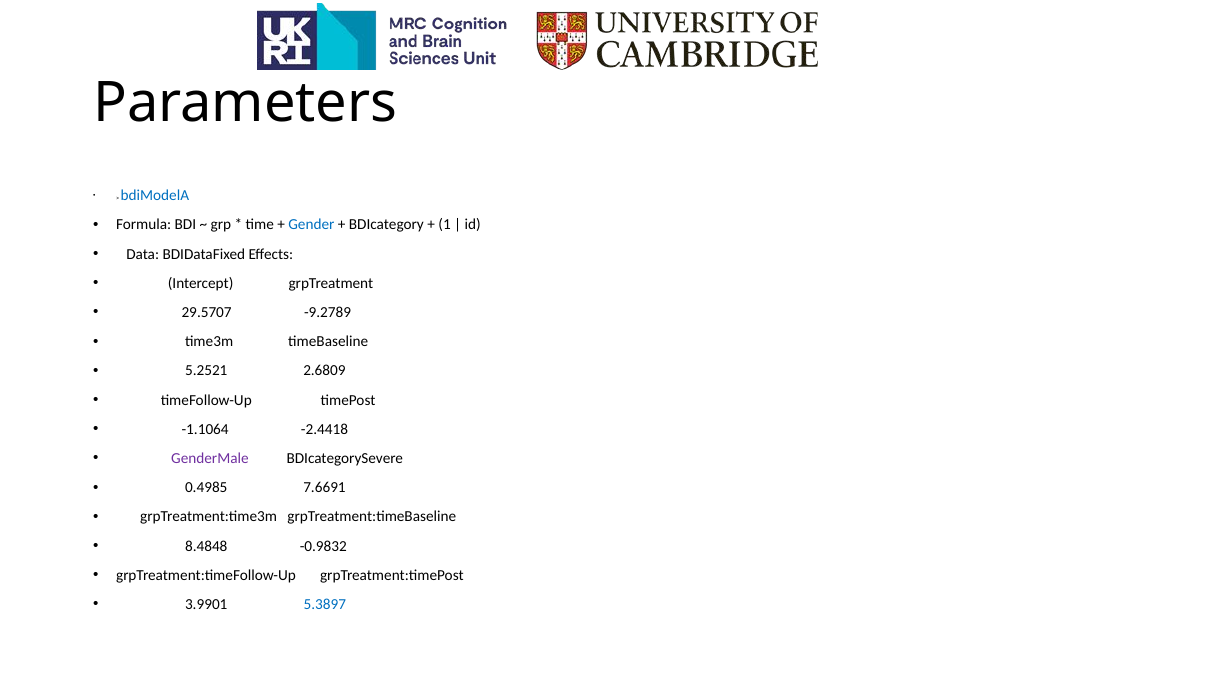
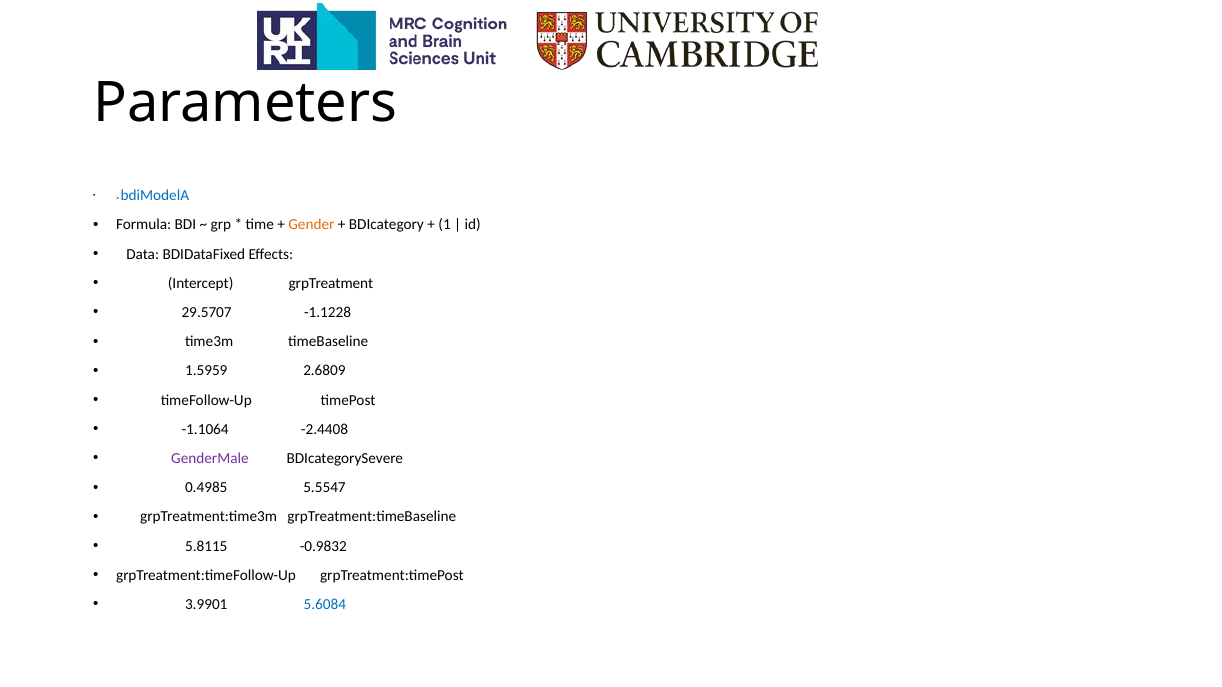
Gender colour: blue -> orange
-9.2789: -9.2789 -> -1.1228
5.2521: 5.2521 -> 1.5959
-2.4418: -2.4418 -> -2.4408
7.6691: 7.6691 -> 5.5547
8.4848: 8.4848 -> 5.8115
5.3897: 5.3897 -> 5.6084
